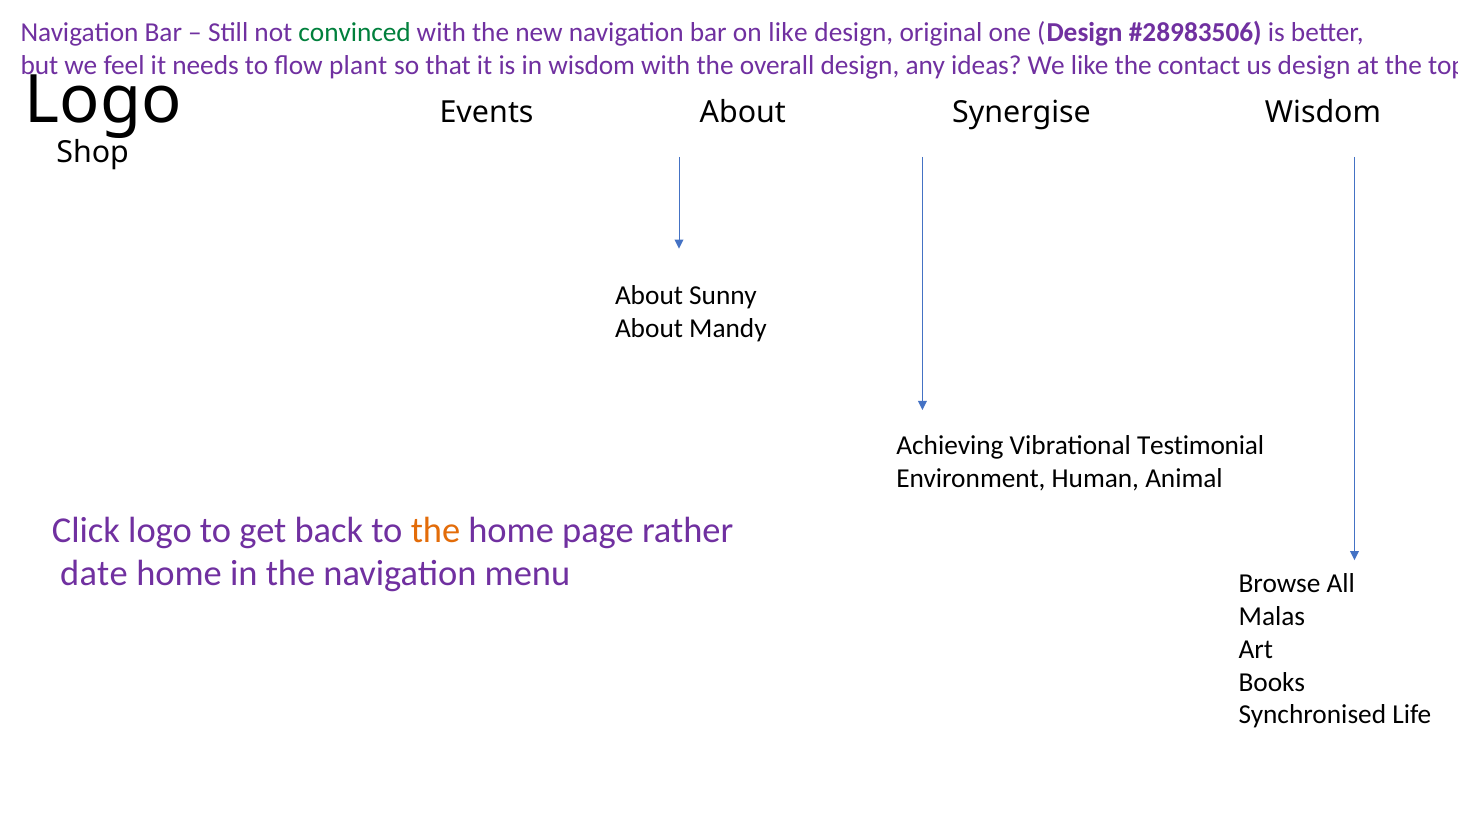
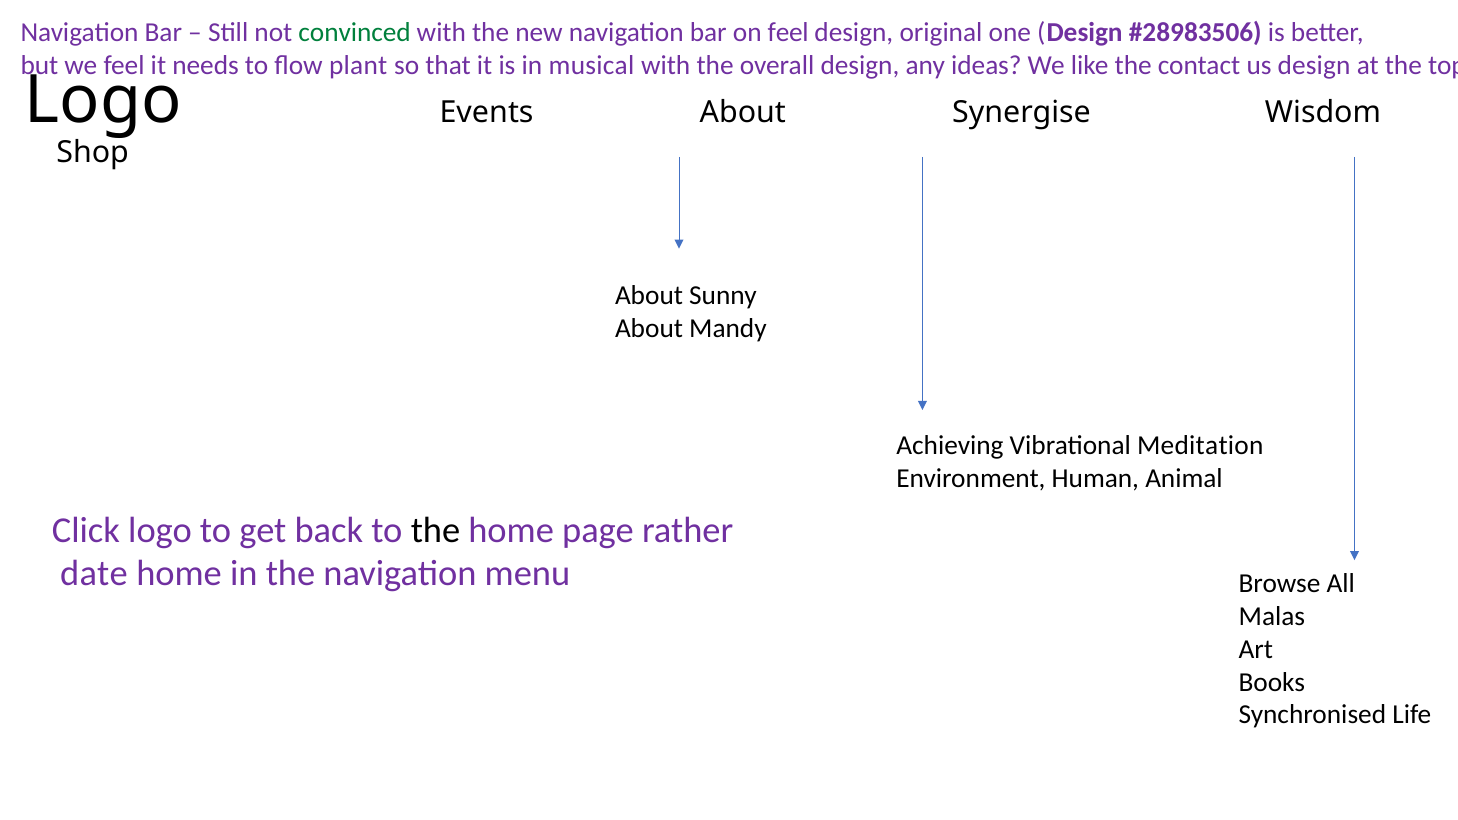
on like: like -> feel
in wisdom: wisdom -> musical
Testimonial: Testimonial -> Meditation
the at (435, 530) colour: orange -> black
